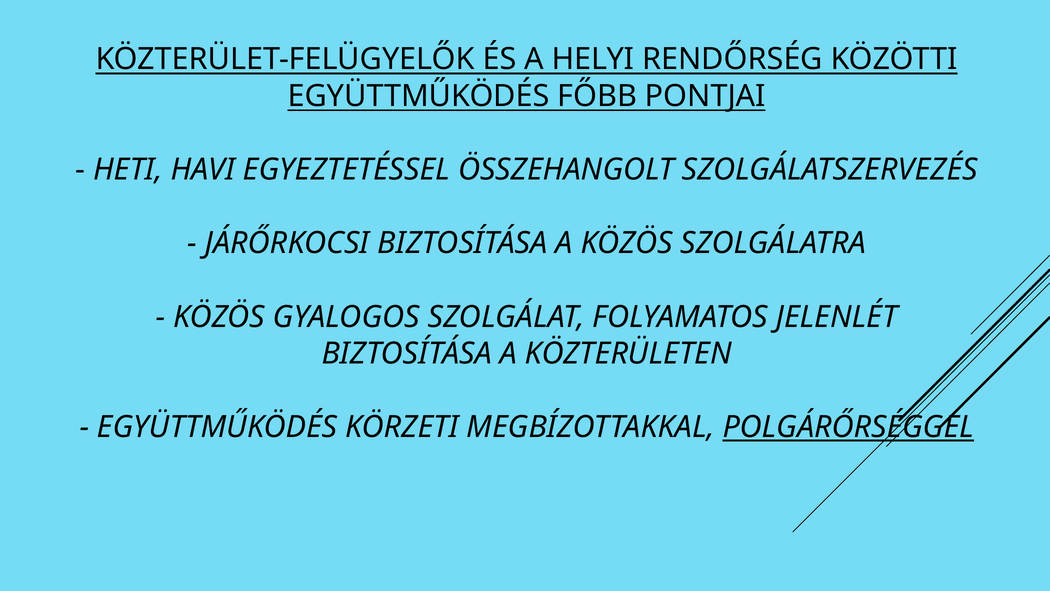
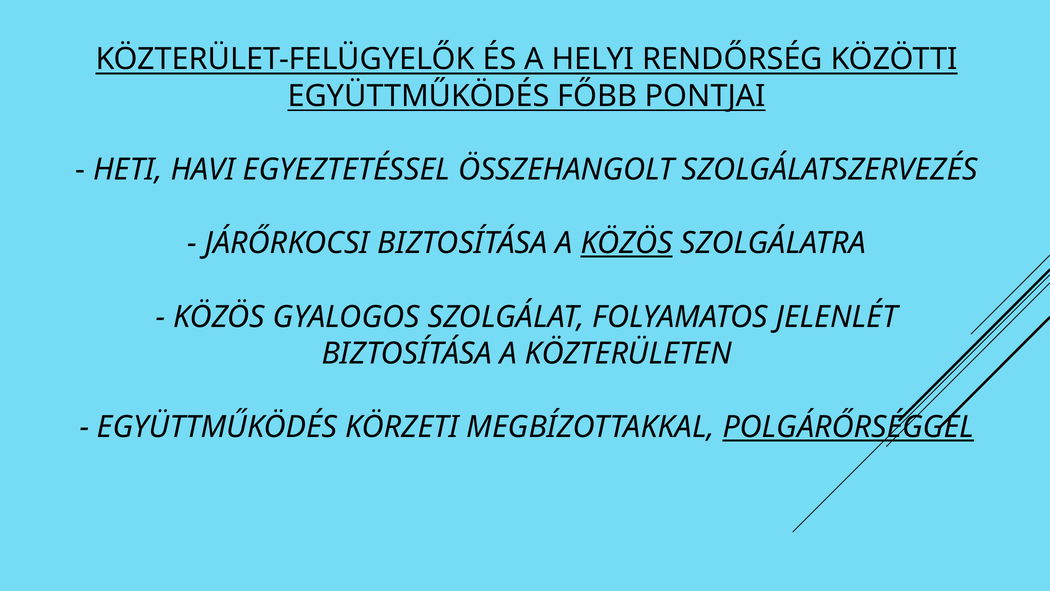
KÖZÖS at (627, 243) underline: none -> present
